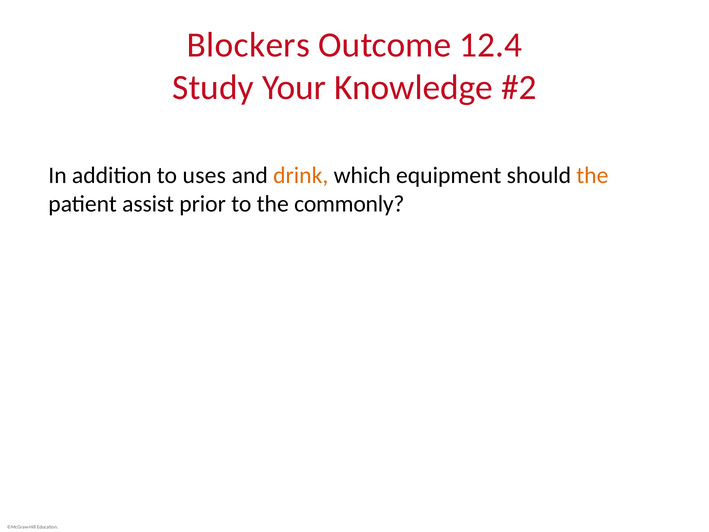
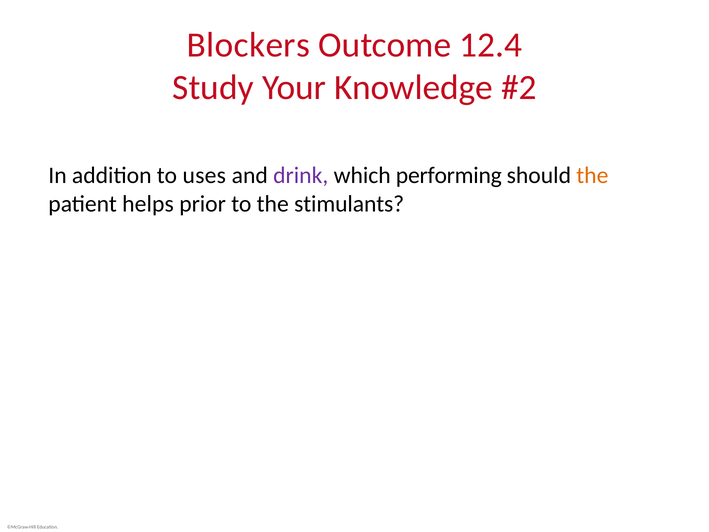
drink colour: orange -> purple
equipment: equipment -> performing
assist: assist -> helps
commonly: commonly -> stimulants
